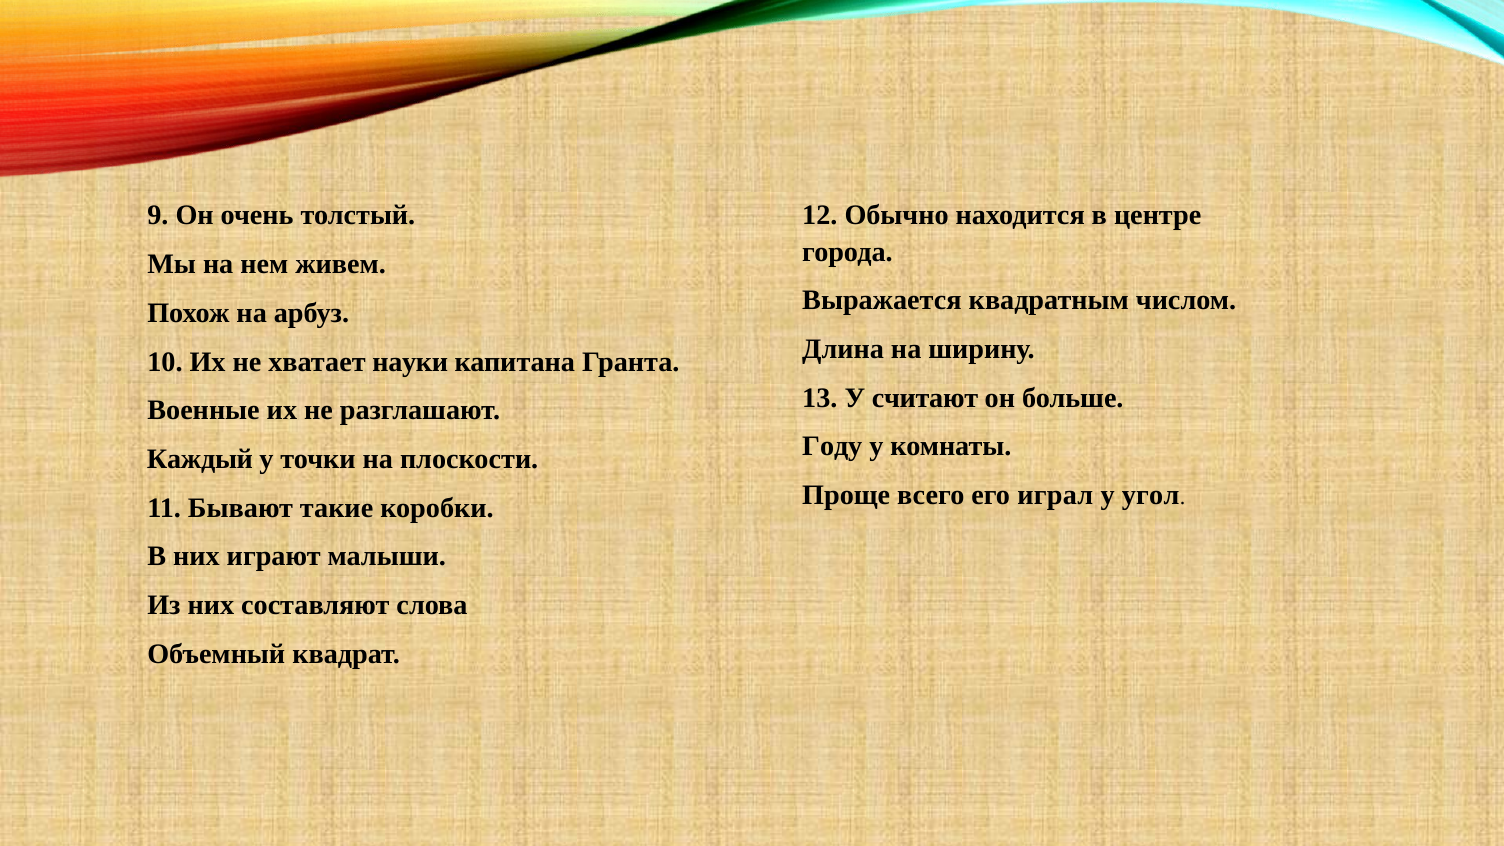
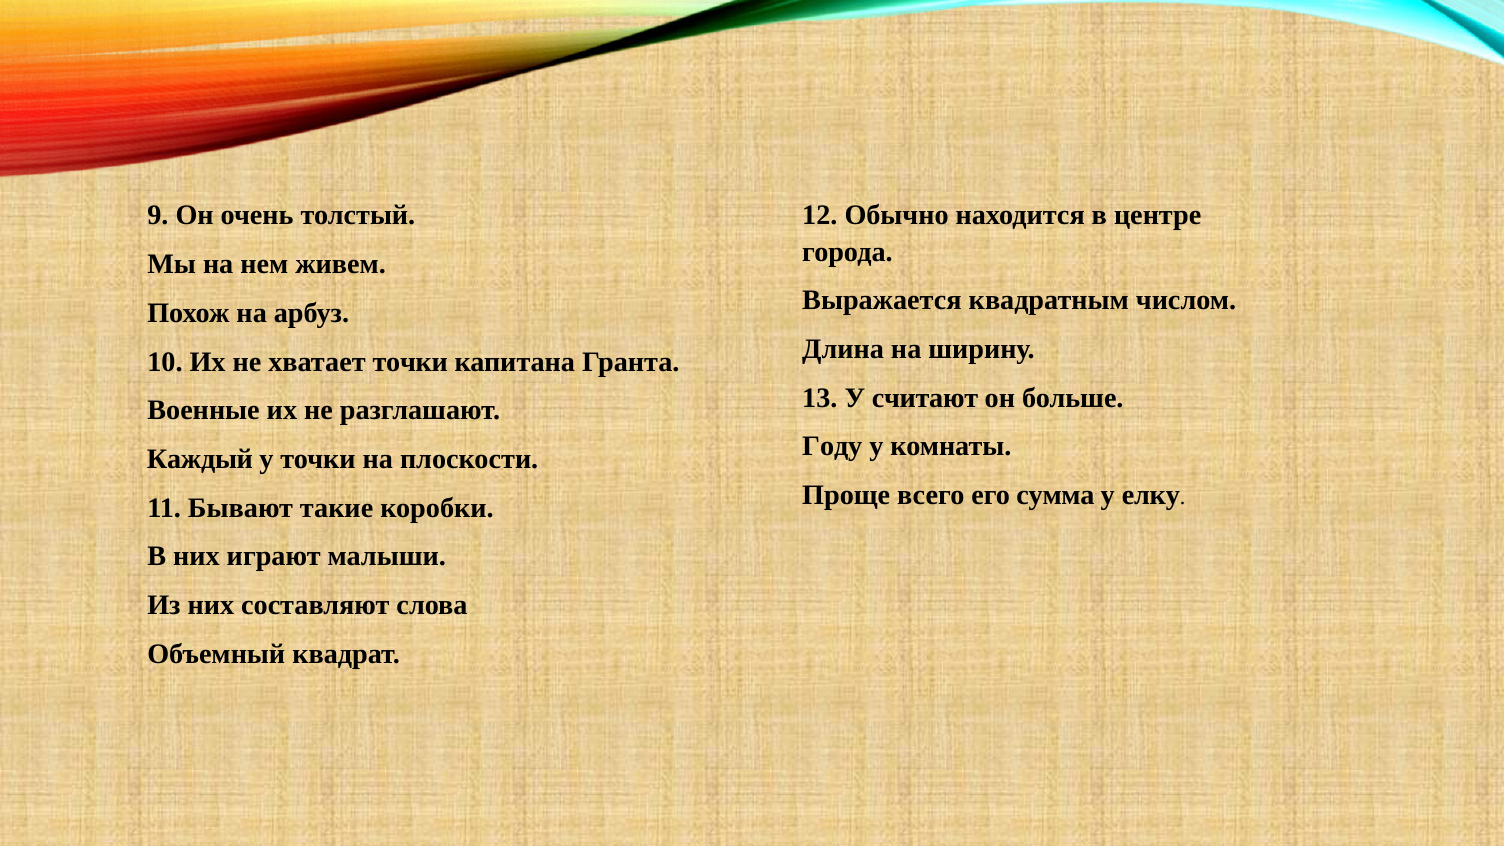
хватает науки: науки -> точки
играл: играл -> сумма
угол: угол -> елку
